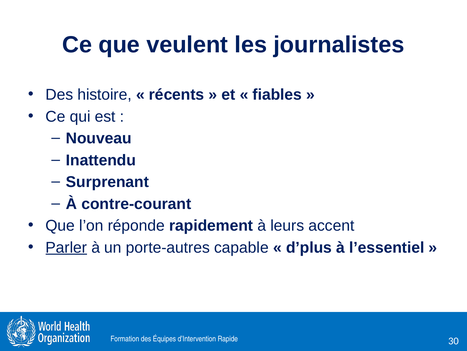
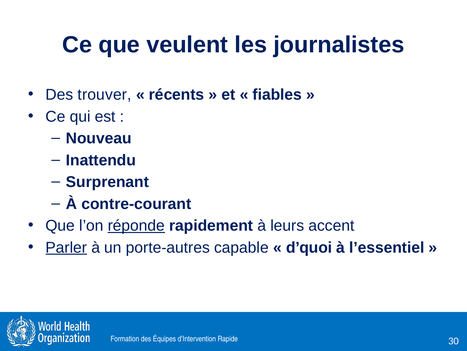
histoire: histoire -> trouver
réponde underline: none -> present
d’plus: d’plus -> d’quoi
